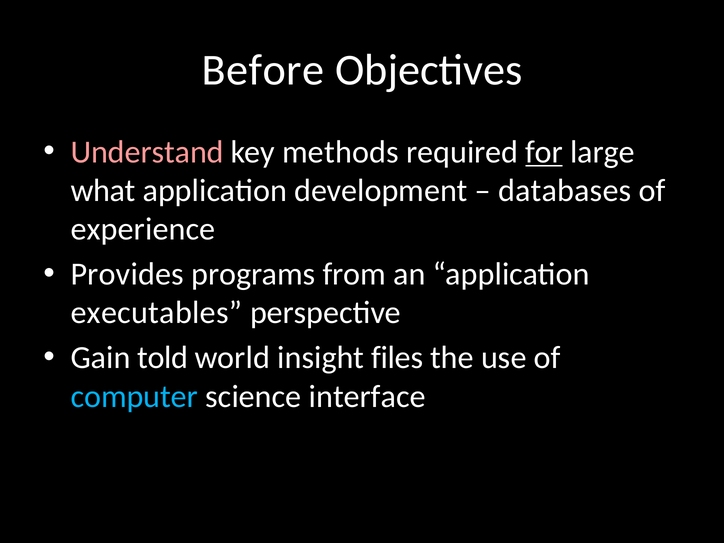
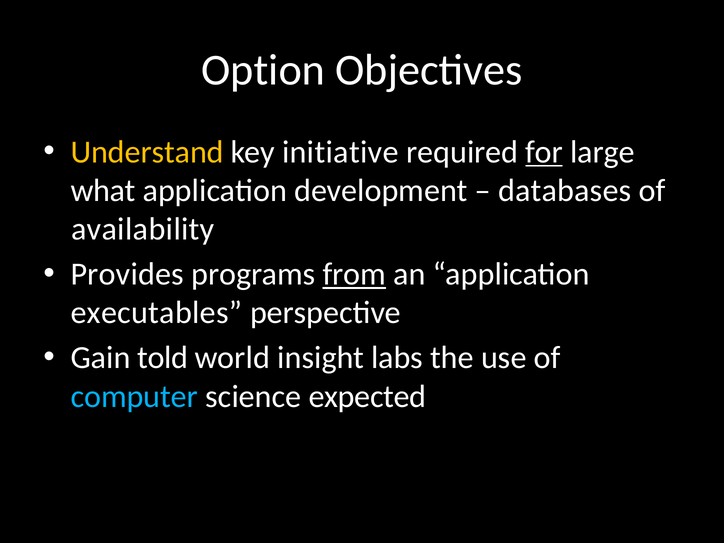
Before: Before -> Option
Understand colour: pink -> yellow
methods: methods -> initiative
experience: experience -> availability
from underline: none -> present
files: files -> labs
interface: interface -> expected
